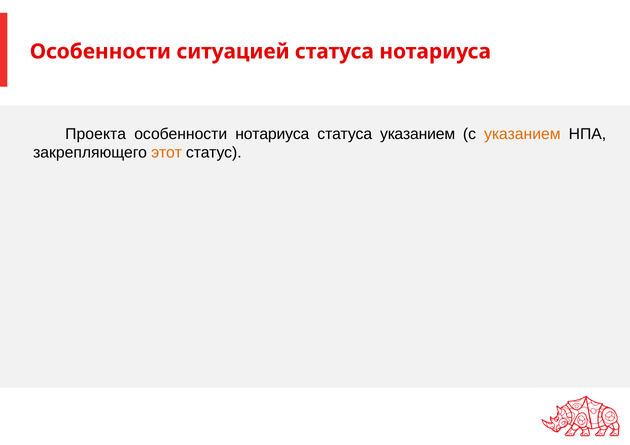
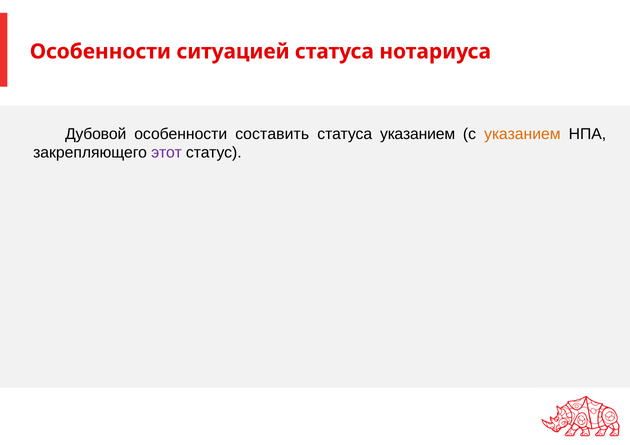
Проекта: Проекта -> Дубовой
особенности нотариуса: нотариуса -> составить
этот colour: orange -> purple
